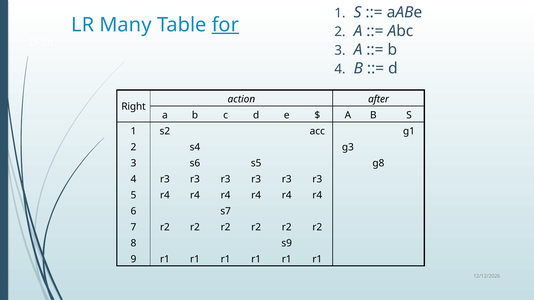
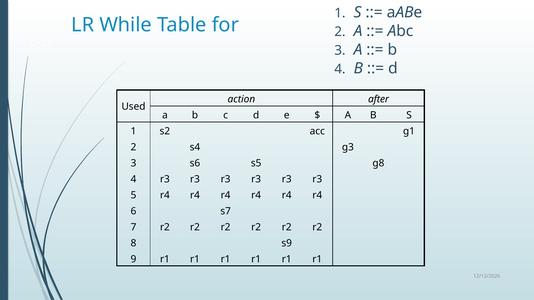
Many: Many -> While
for underline: present -> none
Right: Right -> Used
